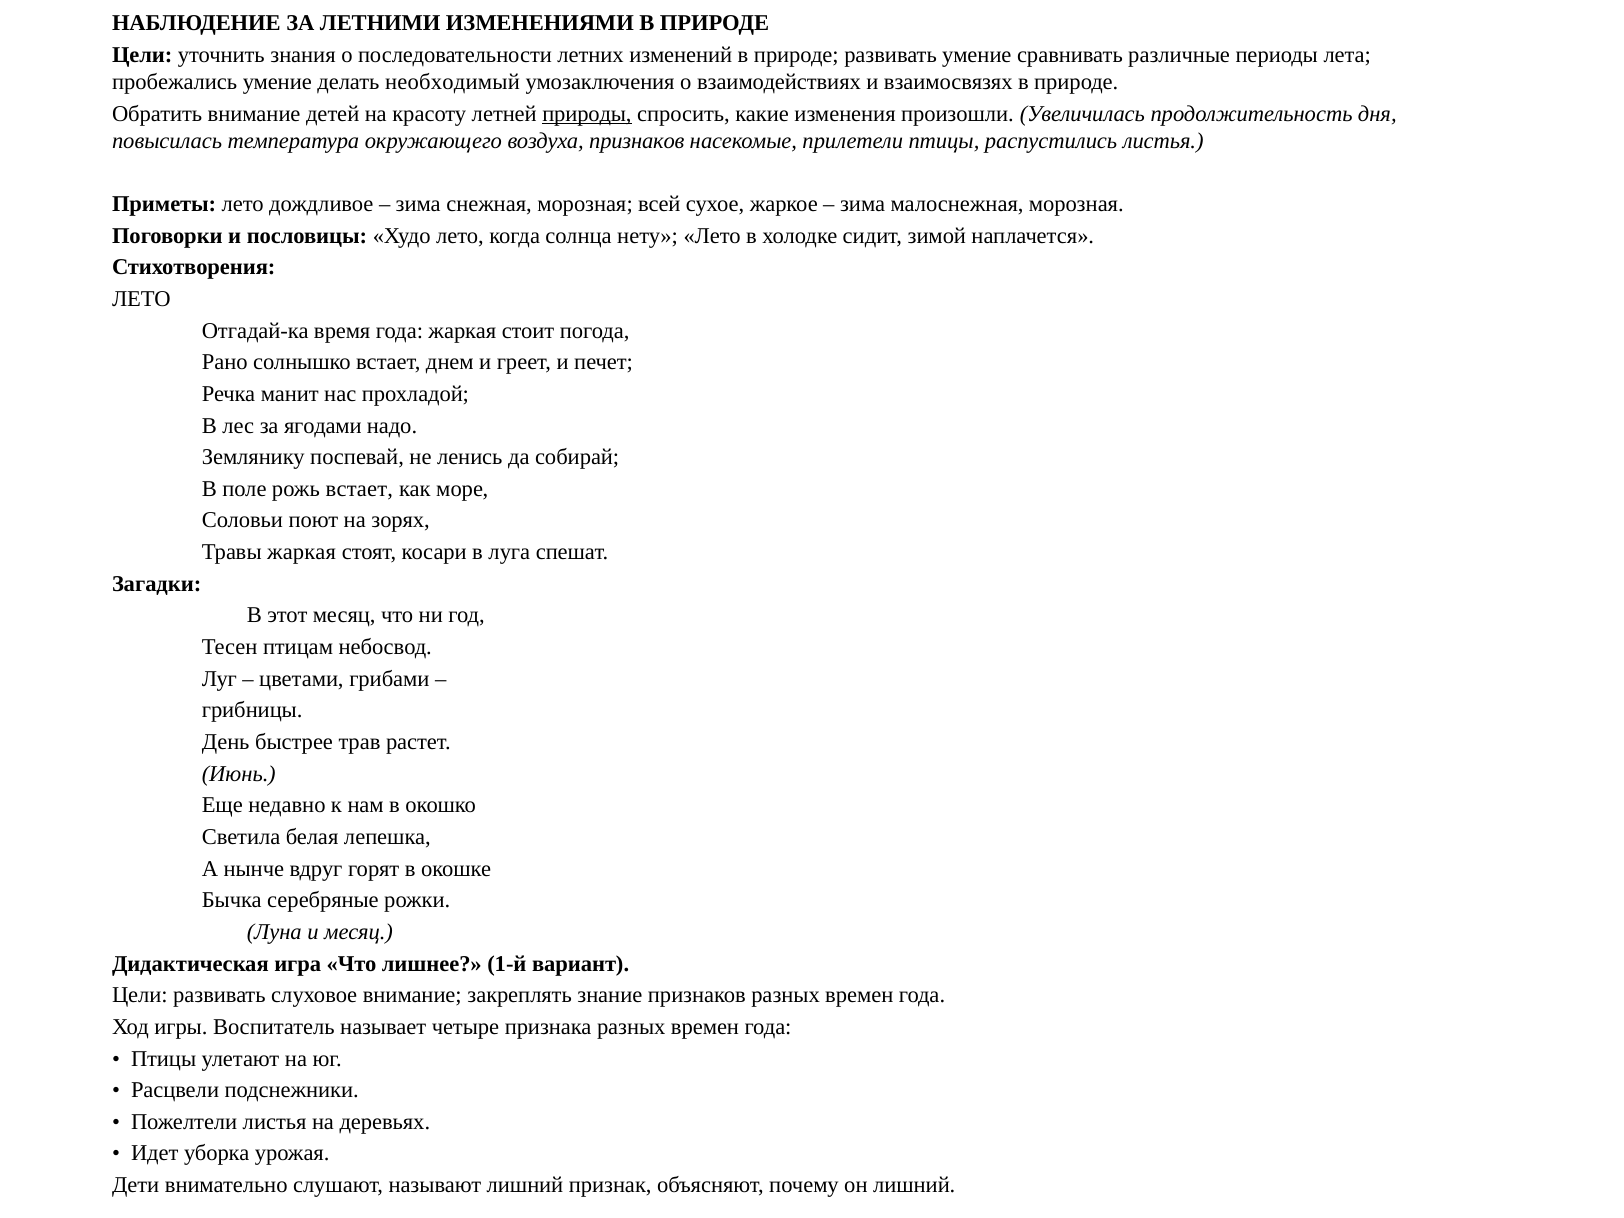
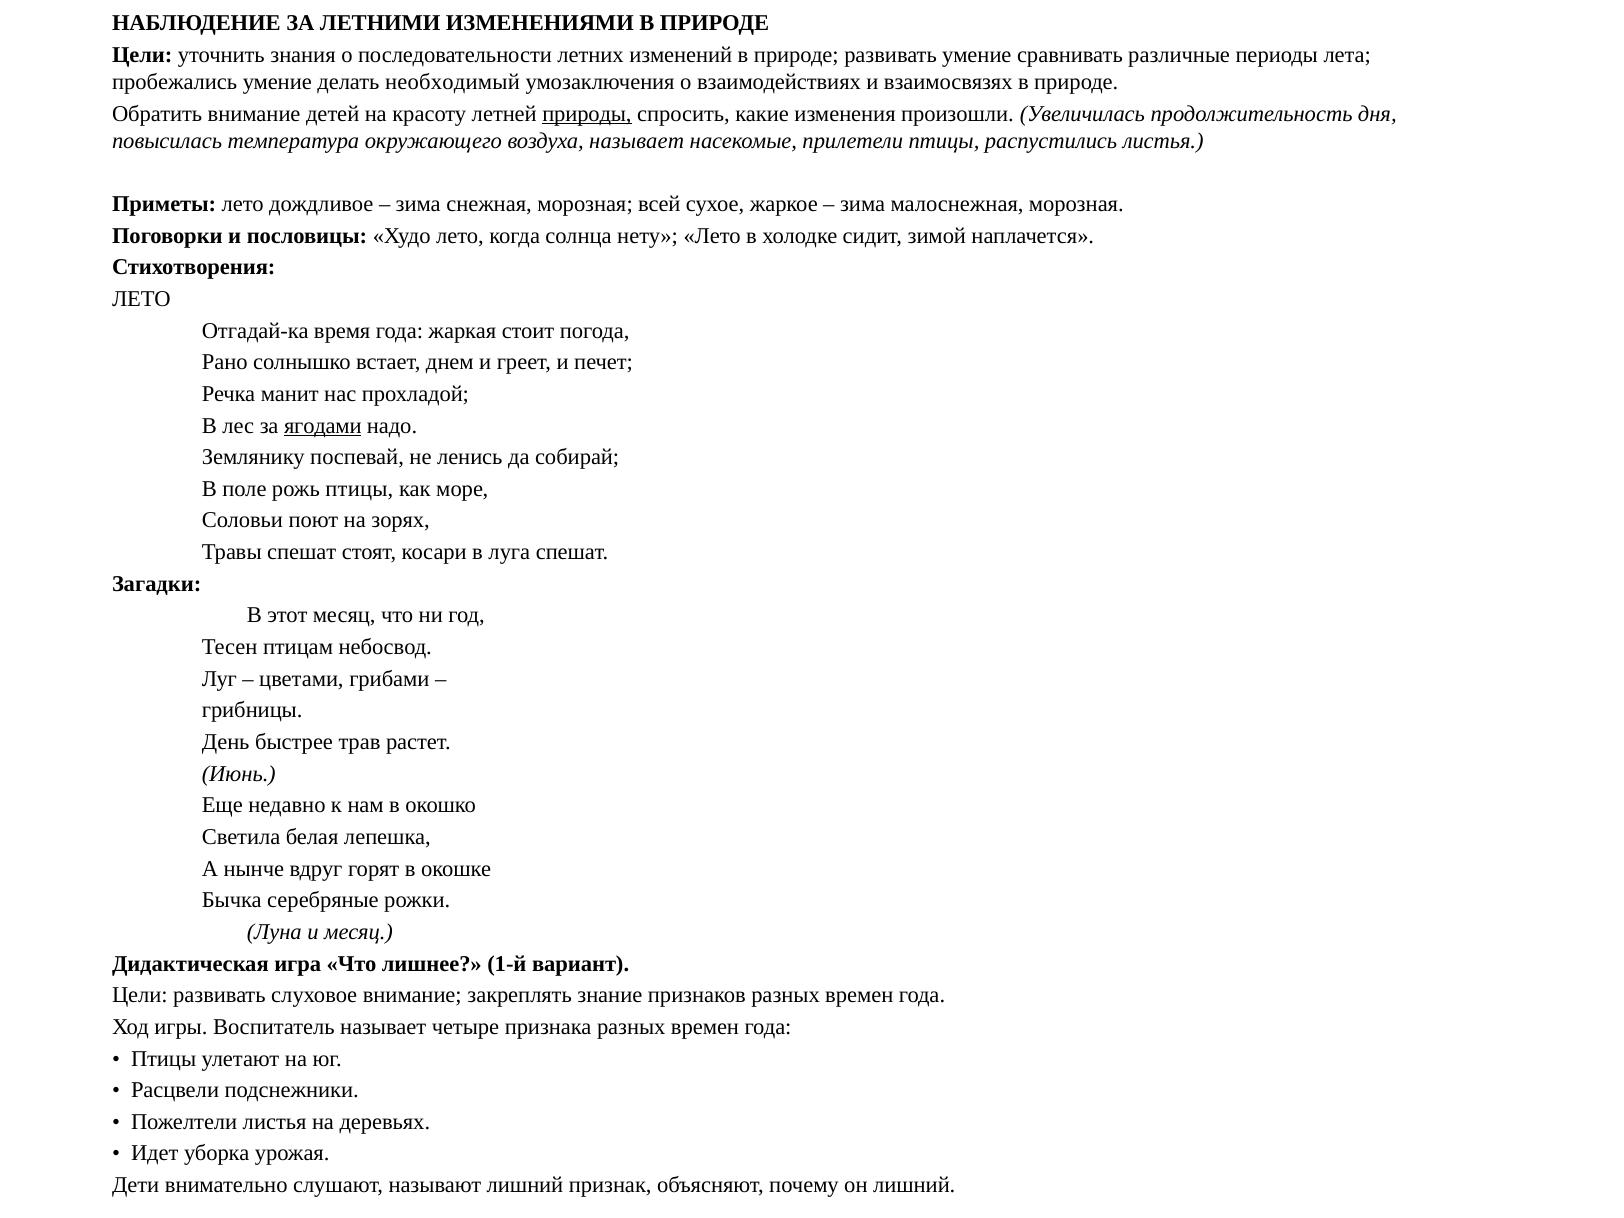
воздуха признаков: признаков -> называет
ягодами underline: none -> present
рожь встает: встает -> птицы
Травы жаркая: жаркая -> спешат
